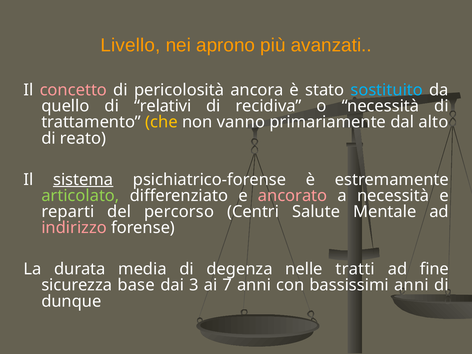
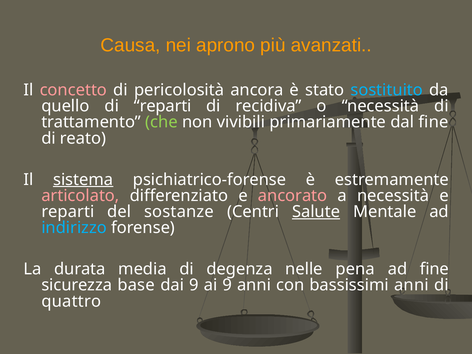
Livello: Livello -> Causa
di relativi: relativi -> reparti
che colour: yellow -> light green
vanno: vanno -> vivibili
dal alto: alto -> fine
articolato colour: light green -> pink
percorso: percorso -> sostanze
Salute underline: none -> present
indirizzo colour: pink -> light blue
tratti: tratti -> pena
dai 3: 3 -> 9
ai 7: 7 -> 9
dunque: dunque -> quattro
